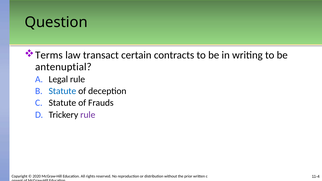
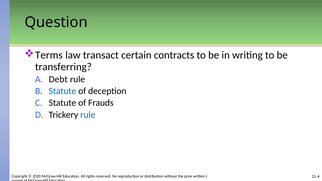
antenuptial: antenuptial -> transferring
Legal: Legal -> Debt
rule at (88, 115) colour: purple -> blue
